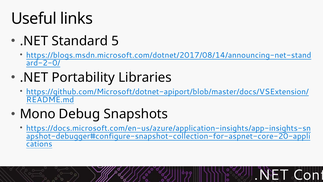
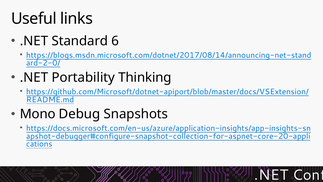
5: 5 -> 6
Libraries: Libraries -> Thinking
